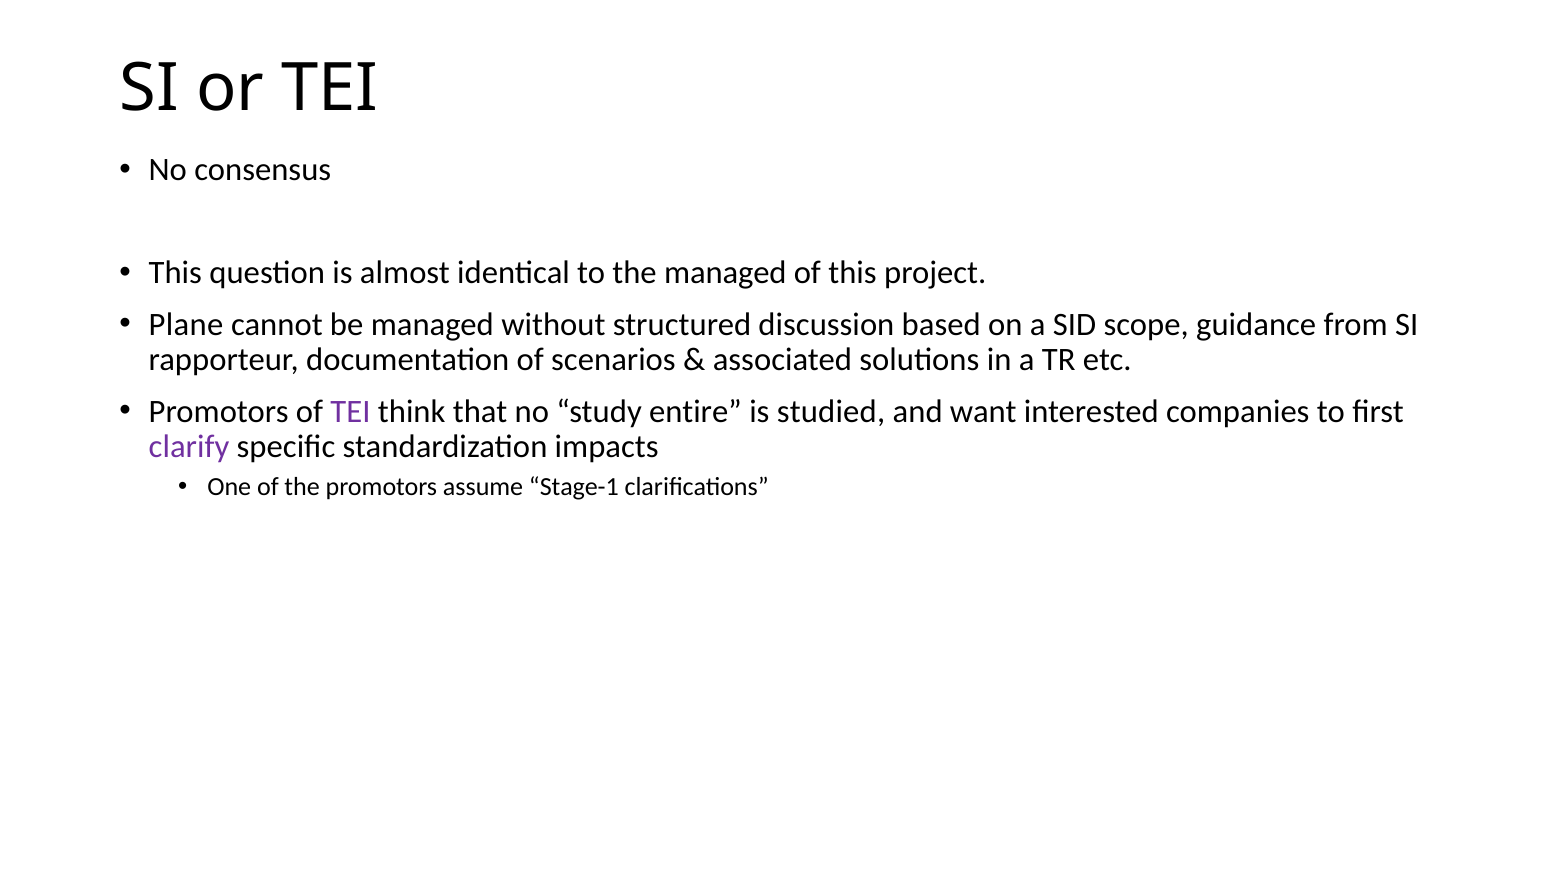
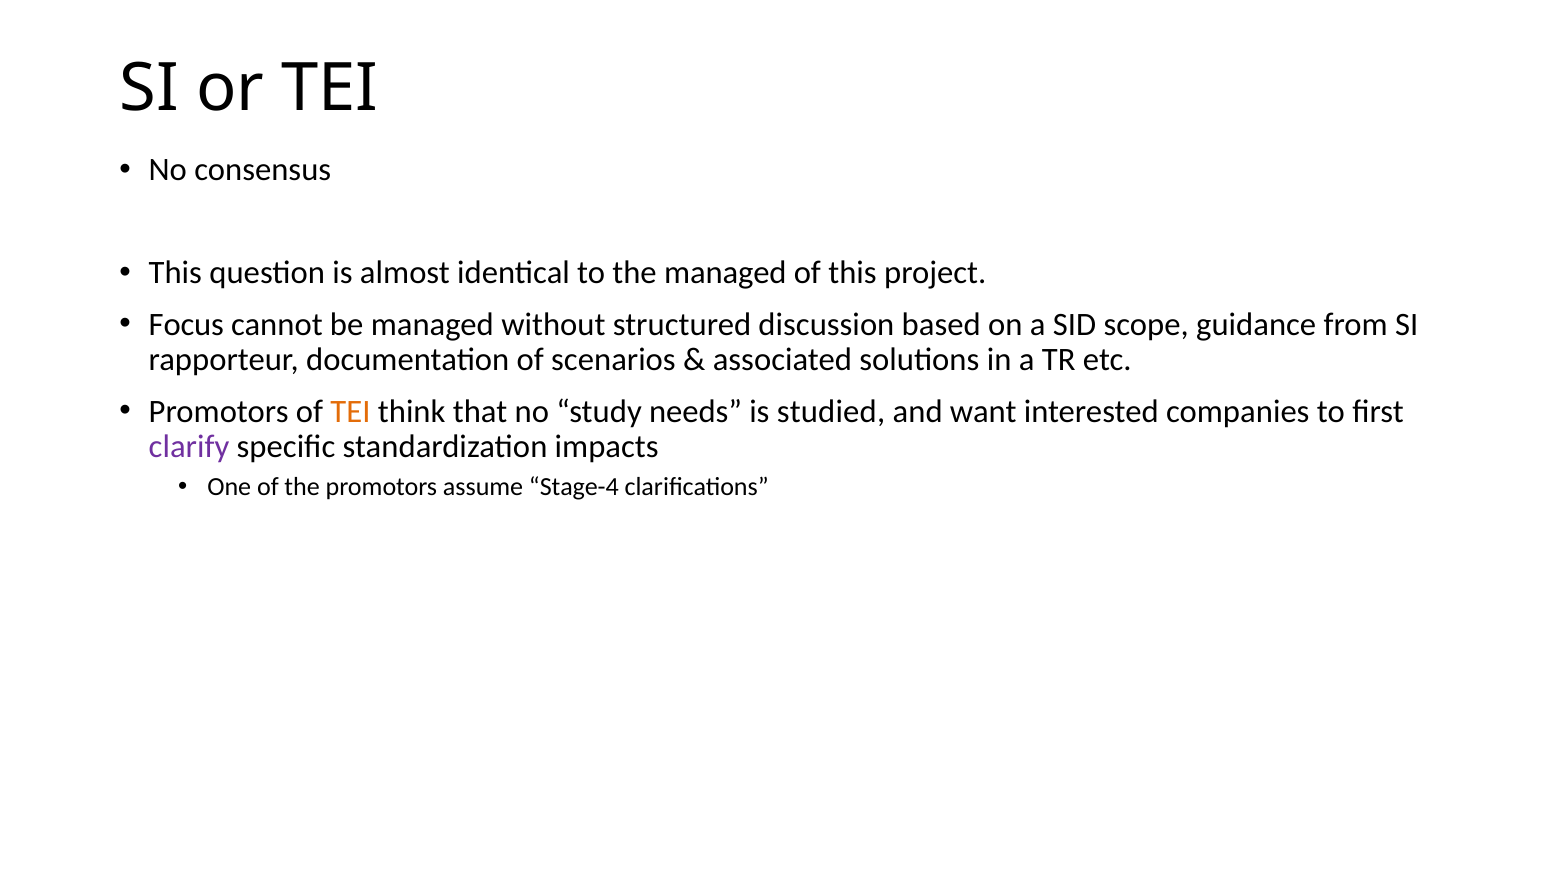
Plane: Plane -> Focus
TEI at (350, 411) colour: purple -> orange
entire: entire -> needs
Stage-1: Stage-1 -> Stage-4
